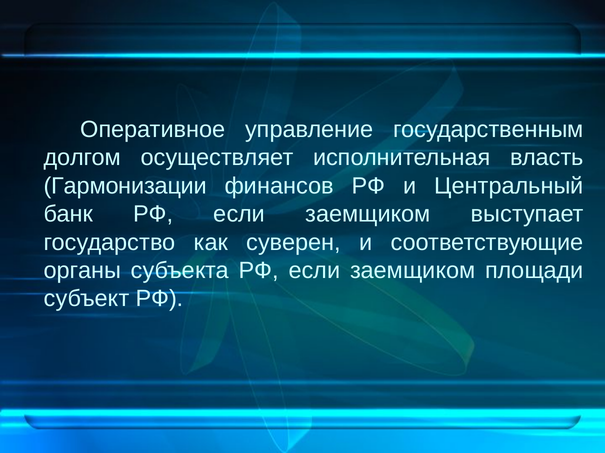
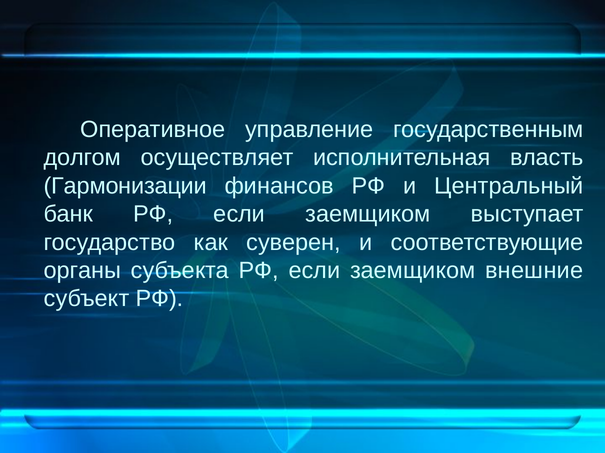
площади: площади -> внешние
